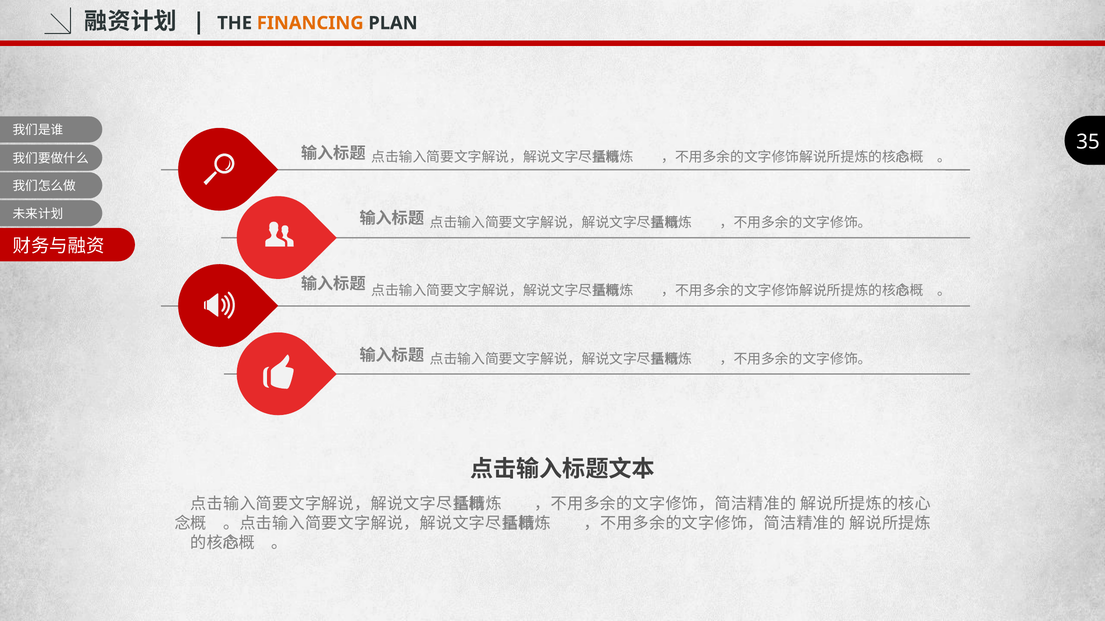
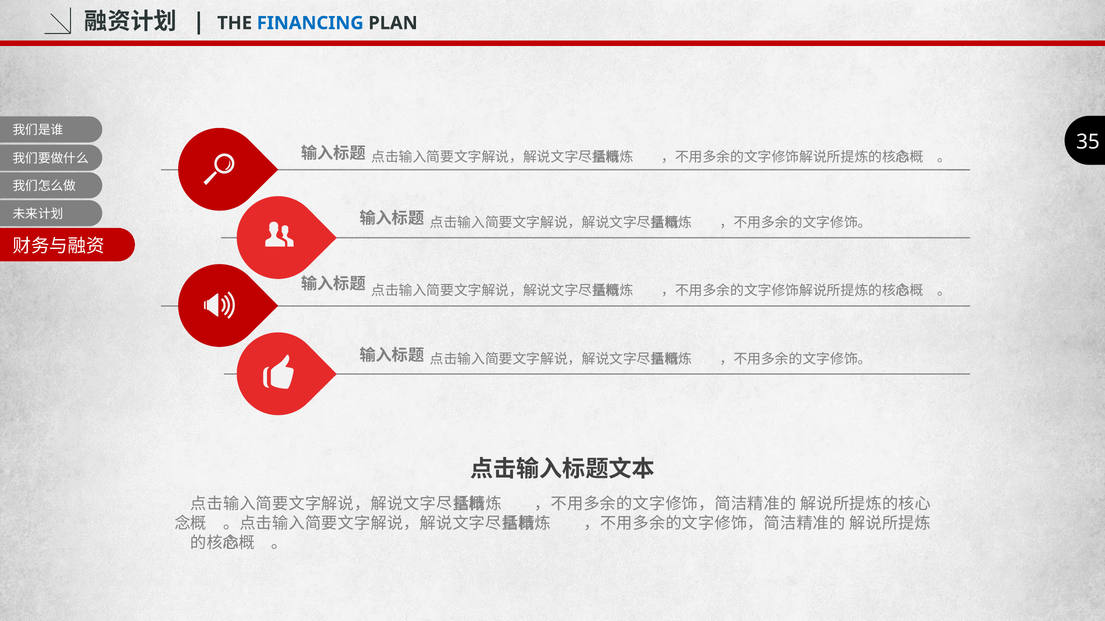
FINANCING colour: orange -> blue
